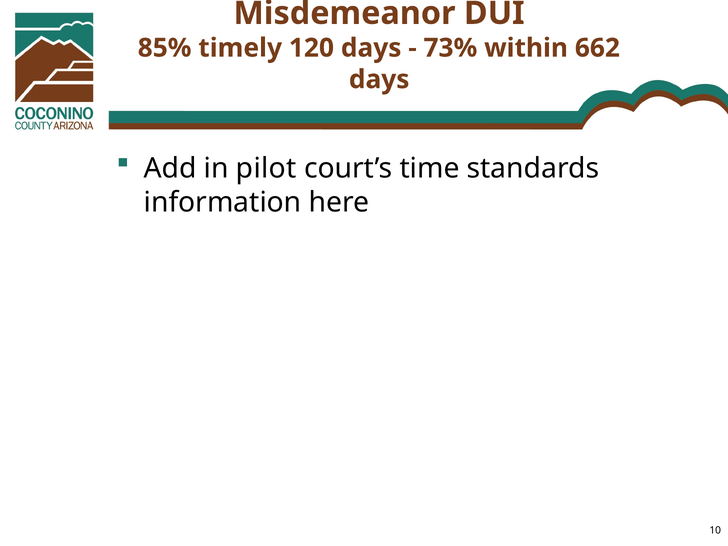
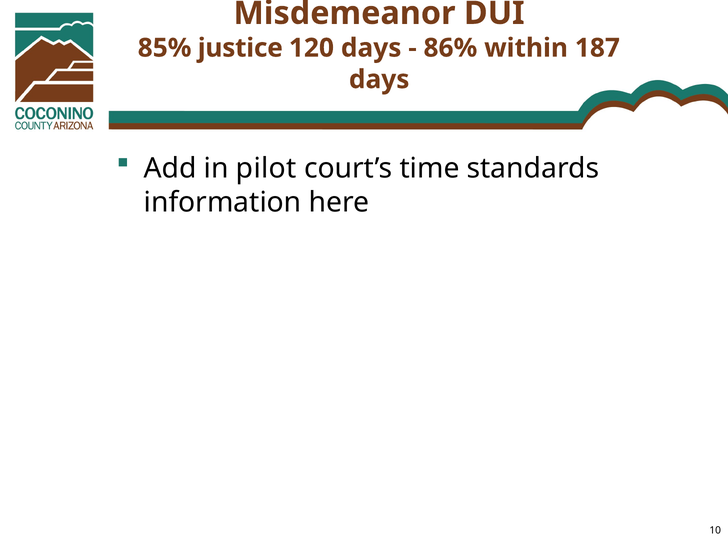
timely: timely -> justice
73%: 73% -> 86%
662: 662 -> 187
